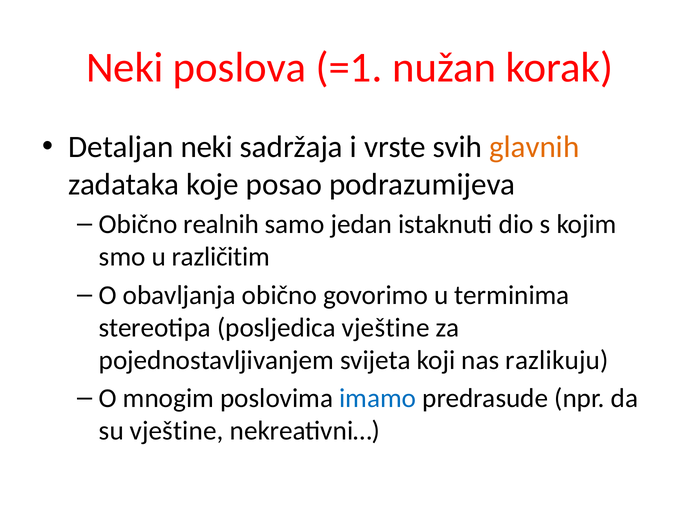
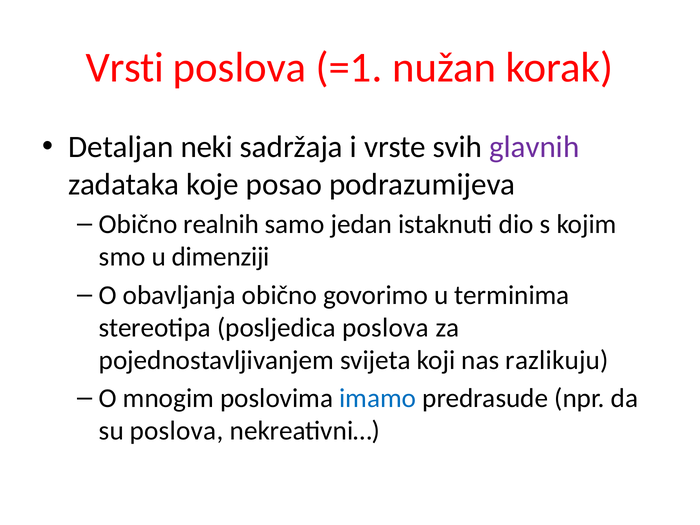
Neki at (125, 68): Neki -> Vrsti
glavnih colour: orange -> purple
različitim: različitim -> dimenziji
posljedica vještine: vještine -> poslova
su vještine: vještine -> poslova
